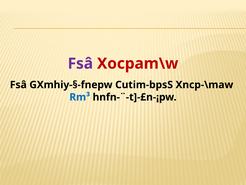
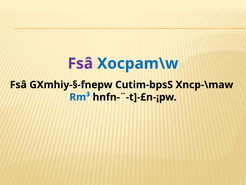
Xocpam\w colour: red -> blue
